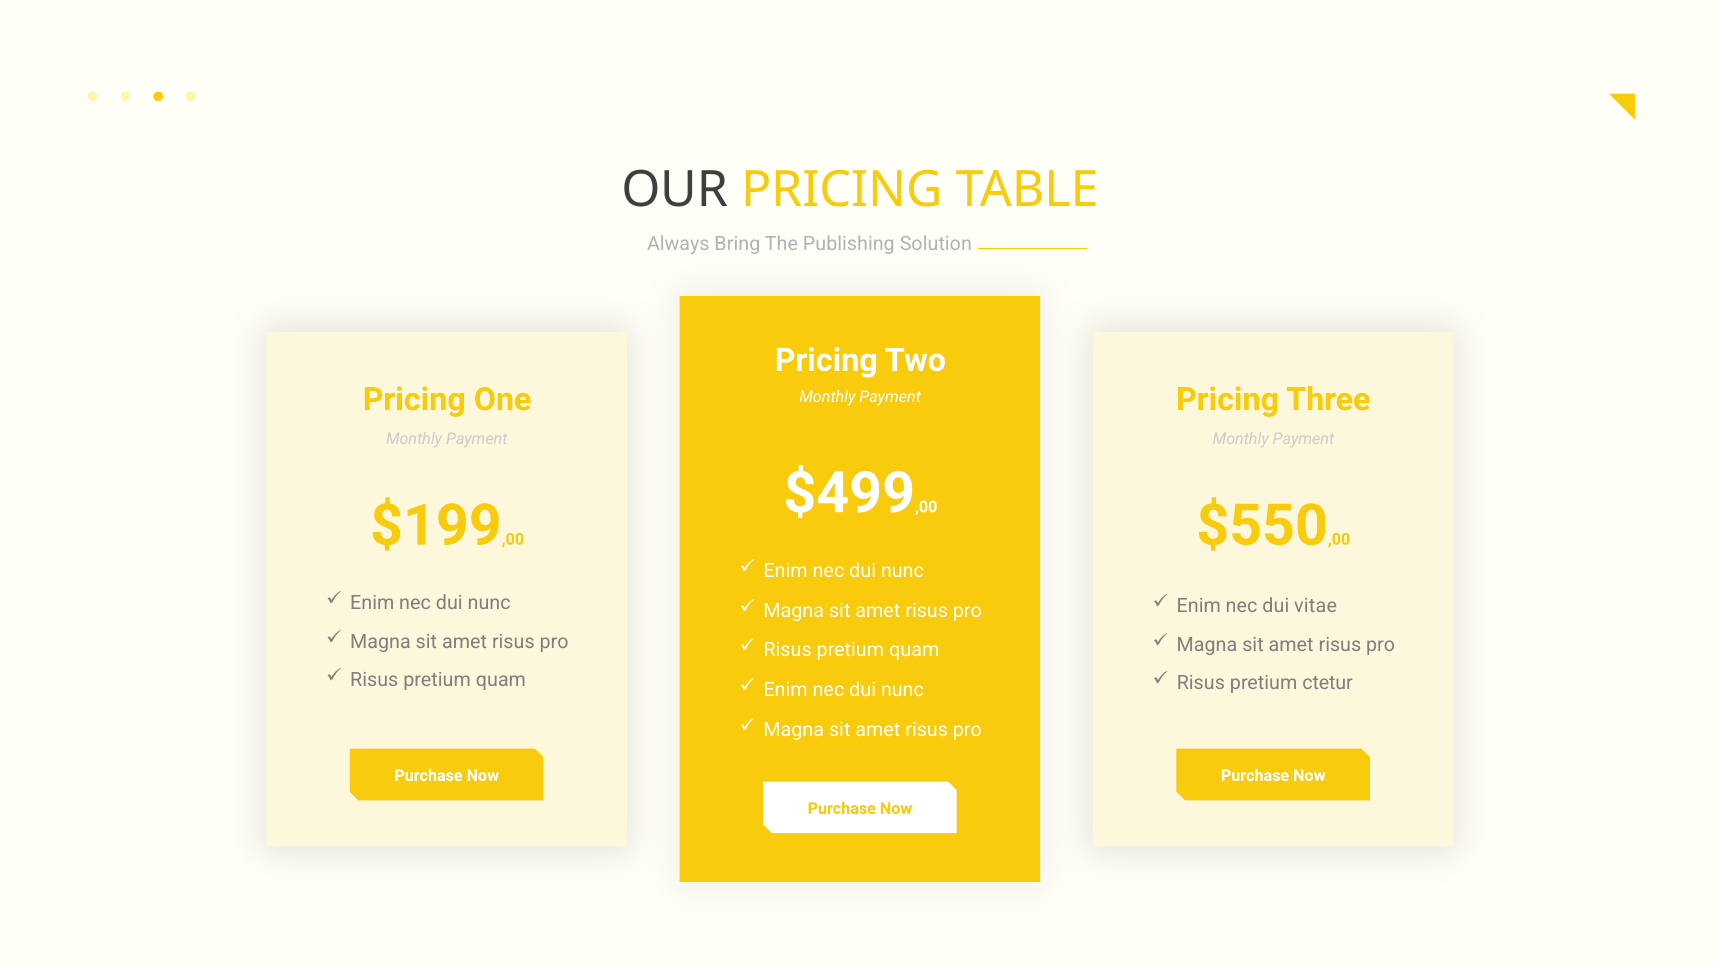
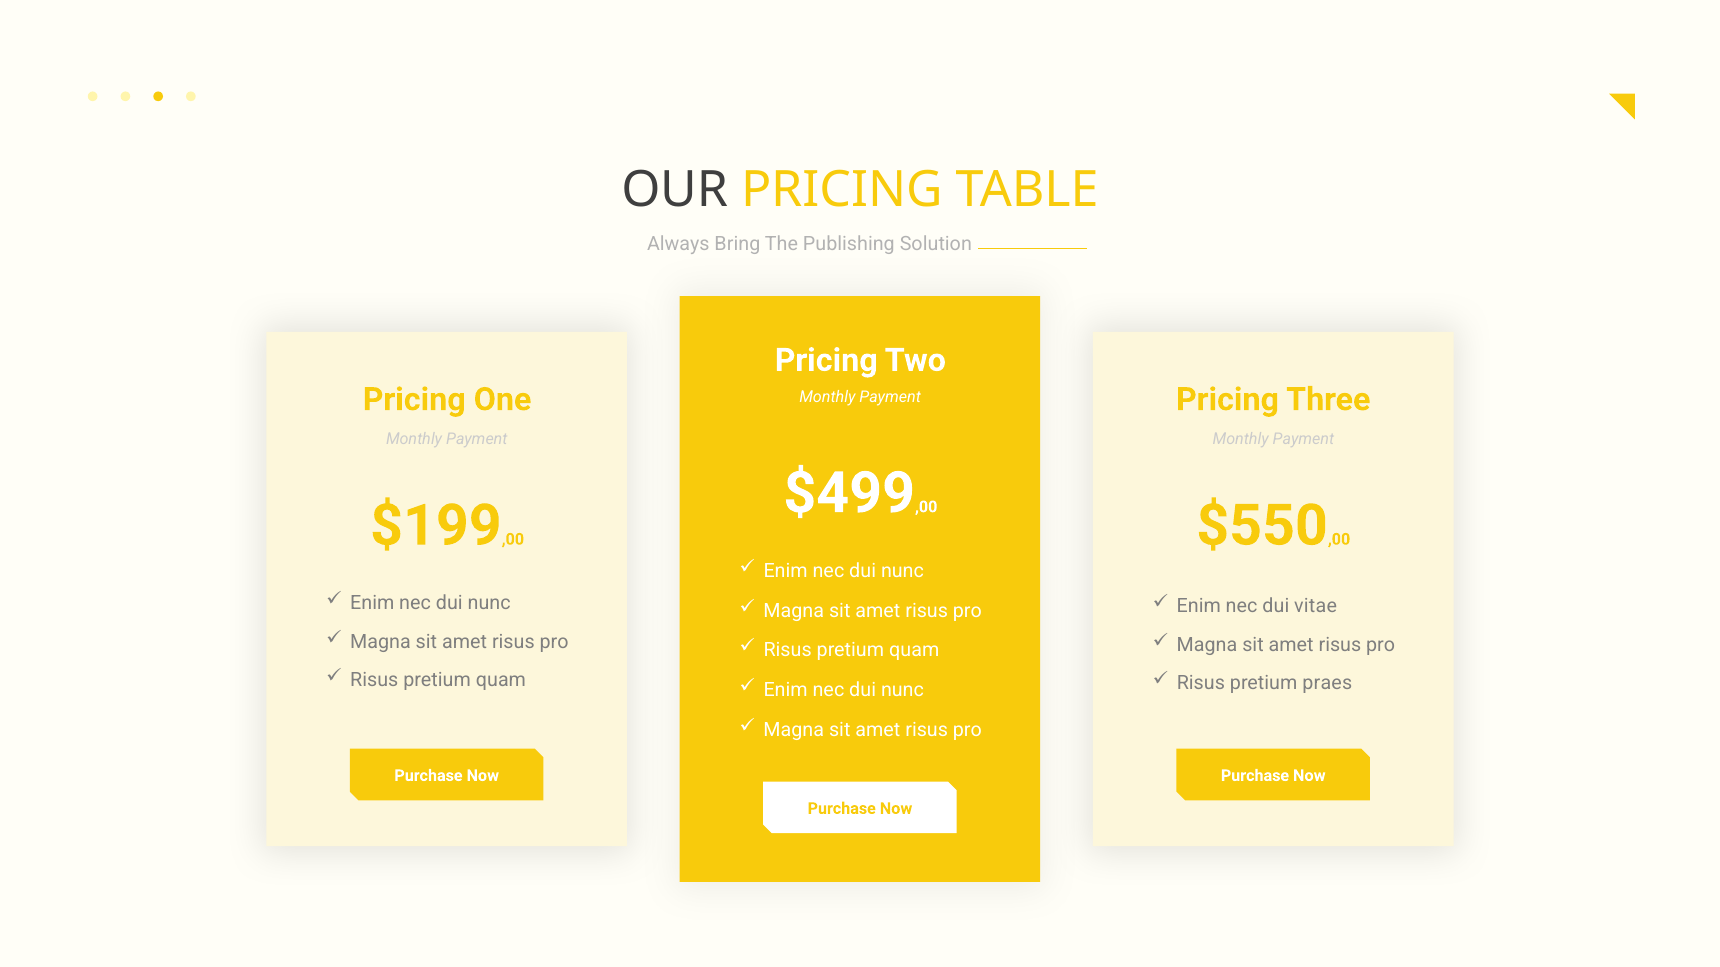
ctetur: ctetur -> praes
